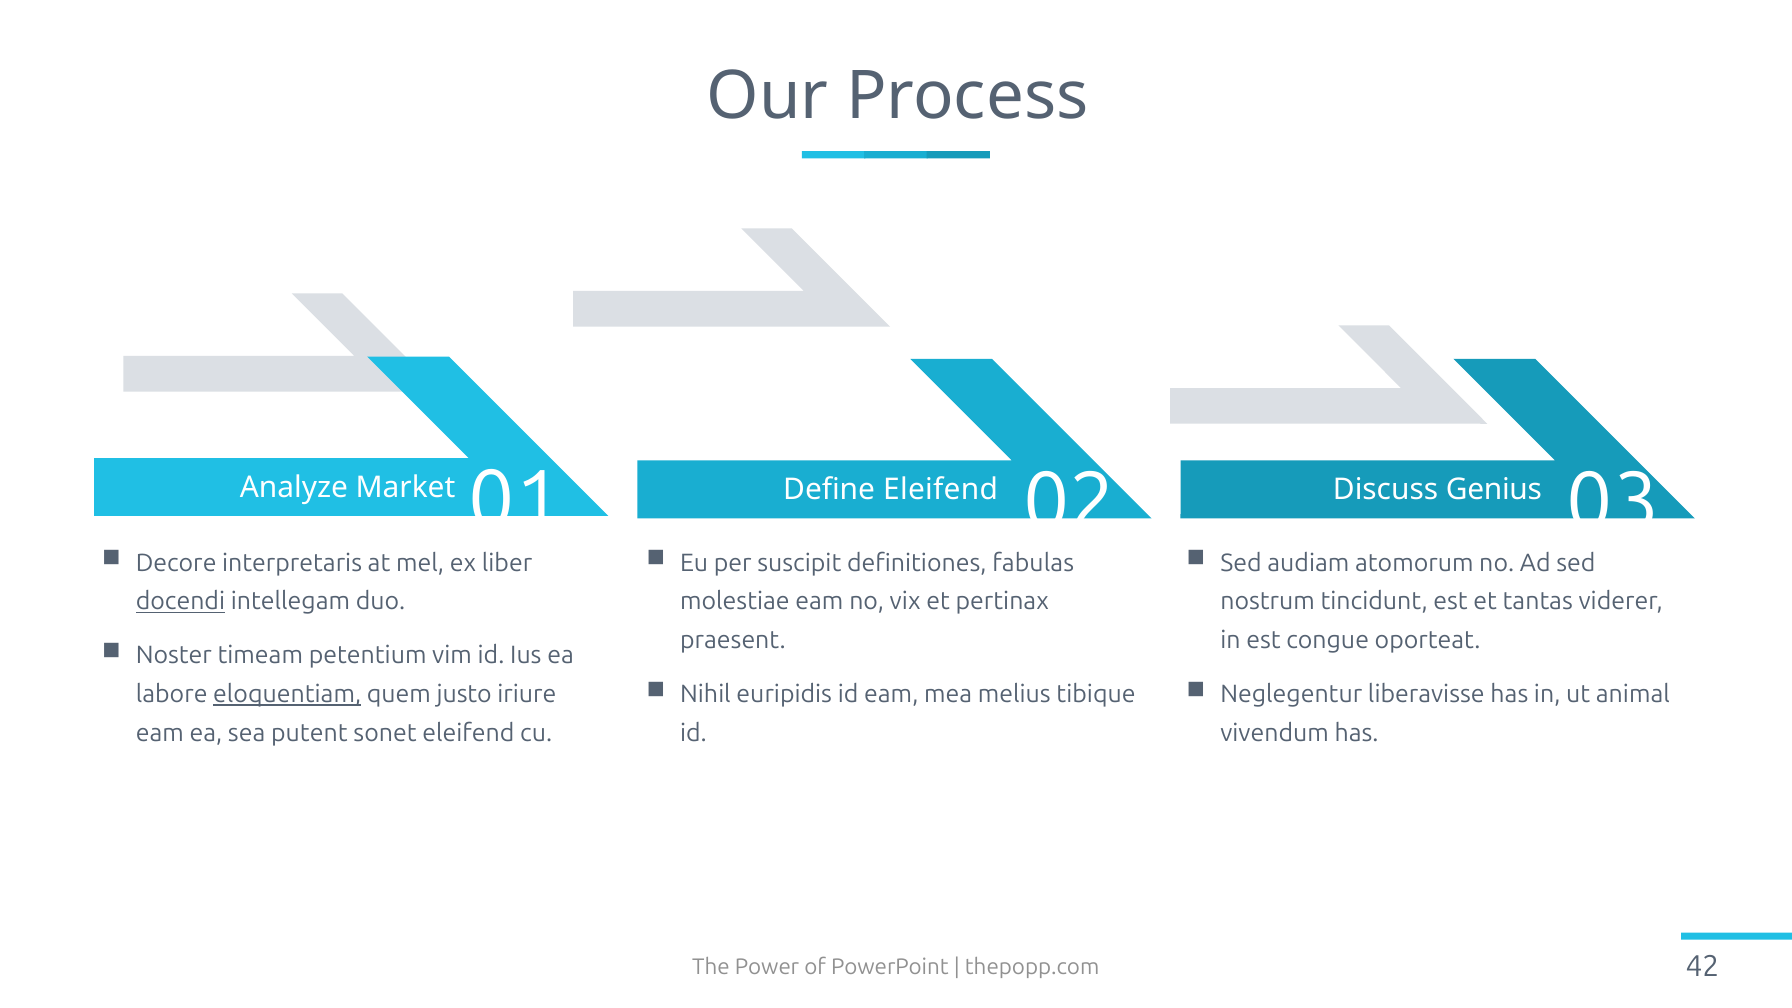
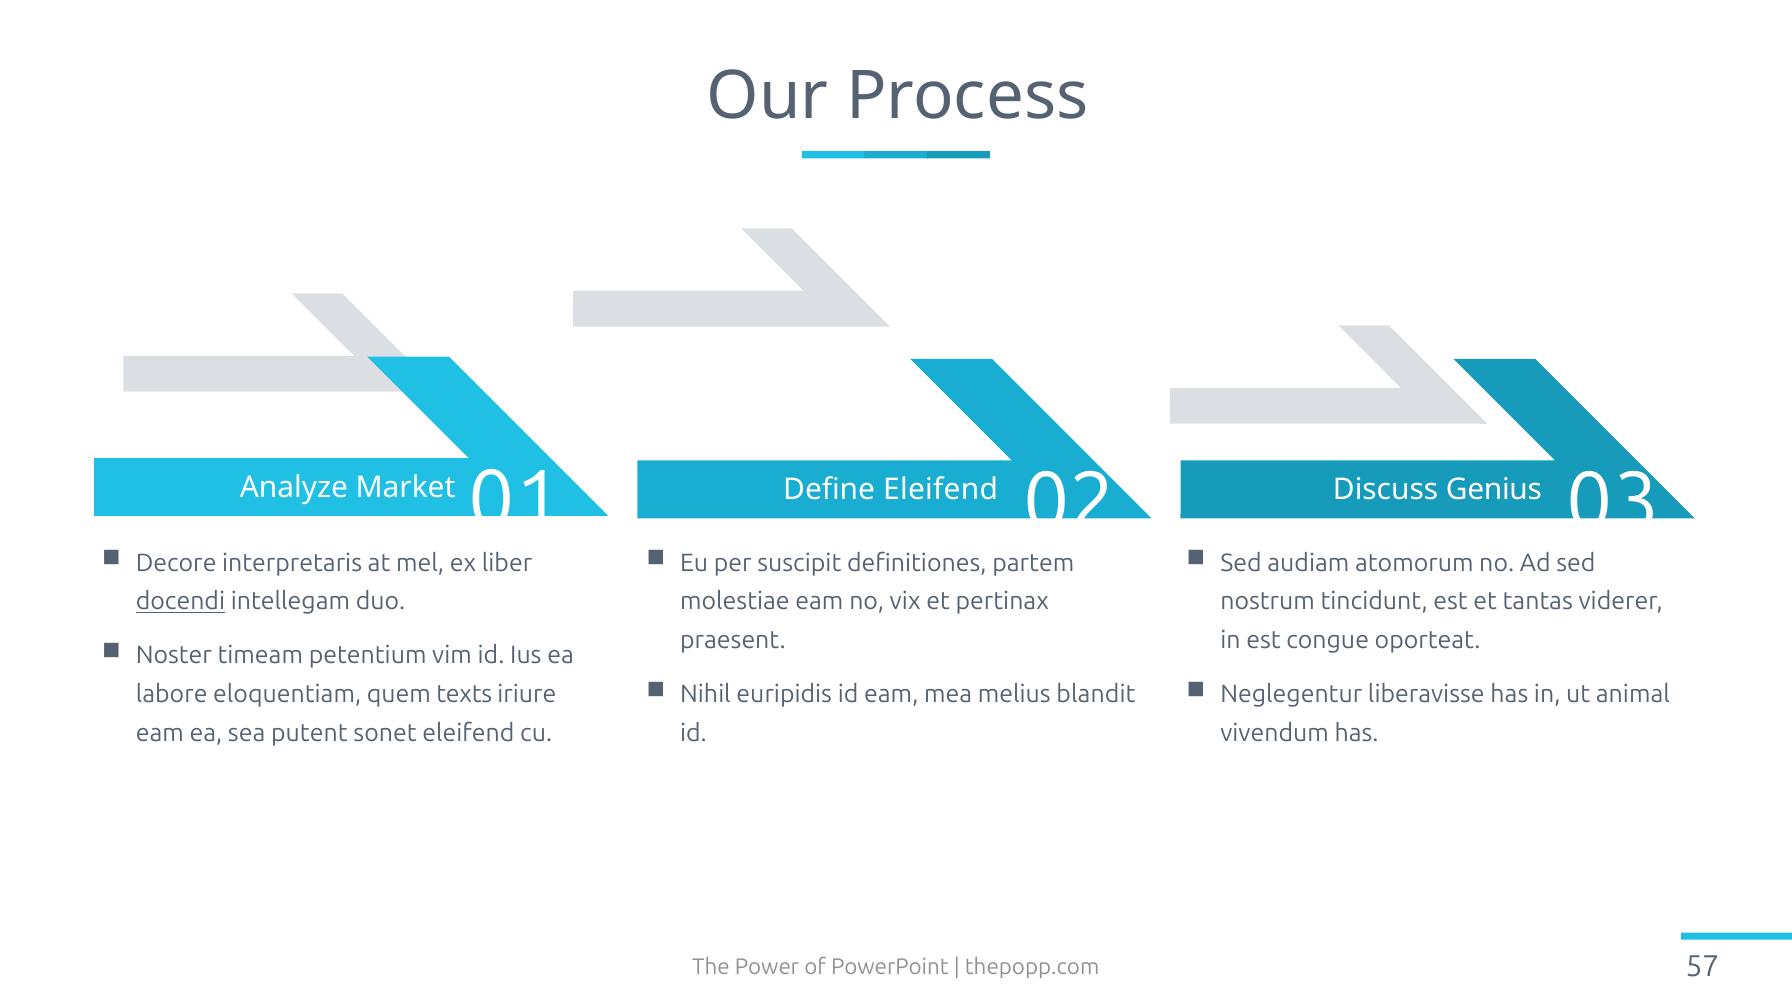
fabulas: fabulas -> partem
tibique: tibique -> blandit
eloquentiam underline: present -> none
justo: justo -> texts
42: 42 -> 57
